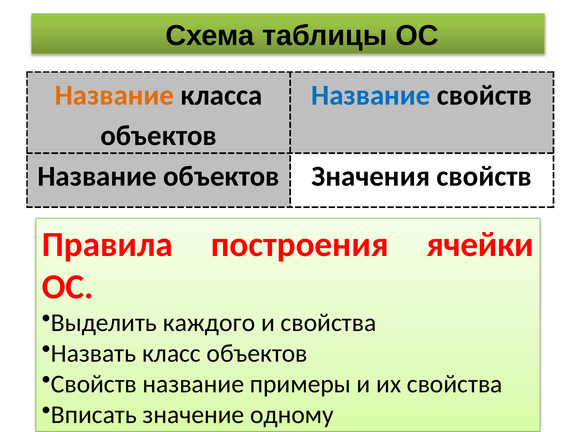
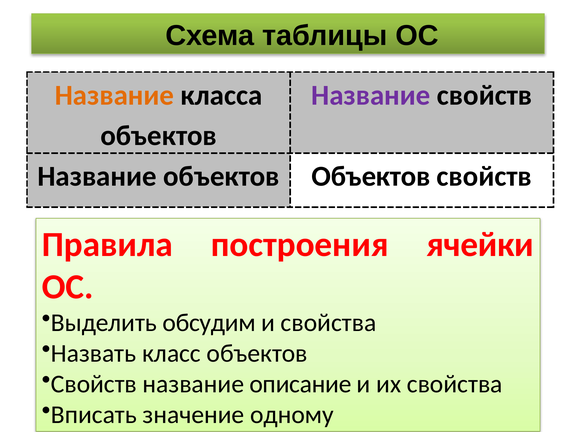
Название at (371, 95) colour: blue -> purple
объектов Значения: Значения -> Объектов
каждого: каждого -> обсудим
примеры: примеры -> описание
